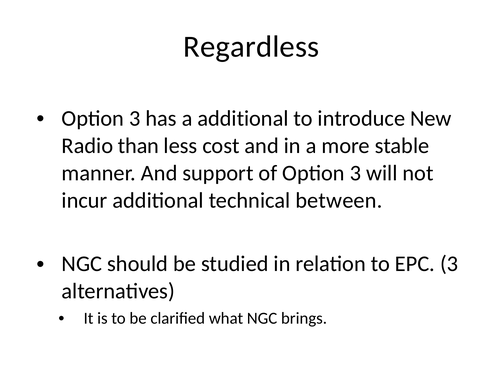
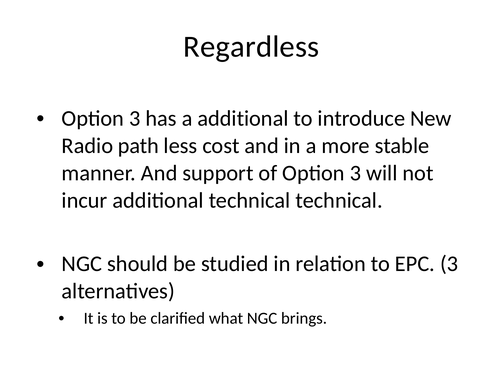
than: than -> path
technical between: between -> technical
